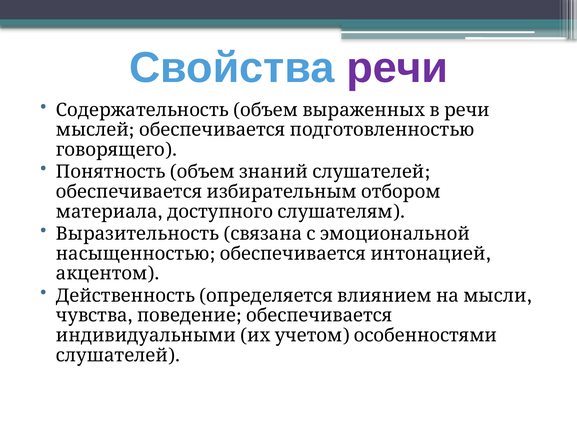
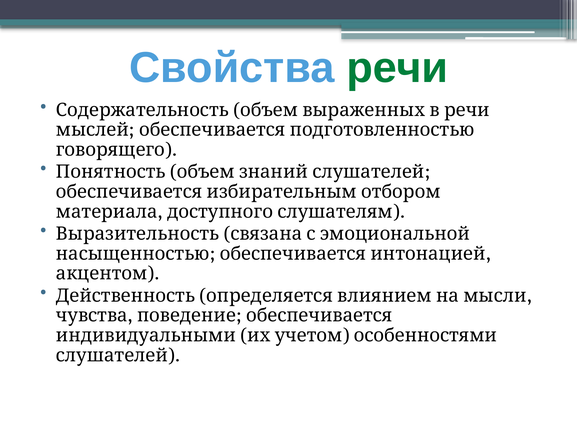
речи colour: purple -> green
